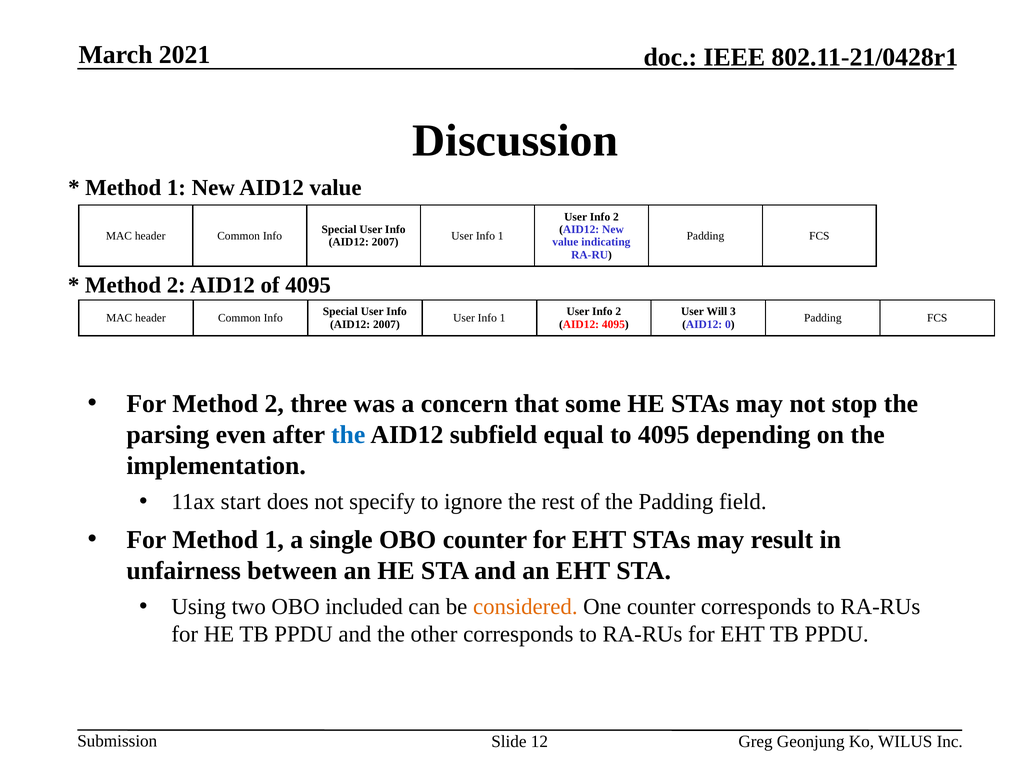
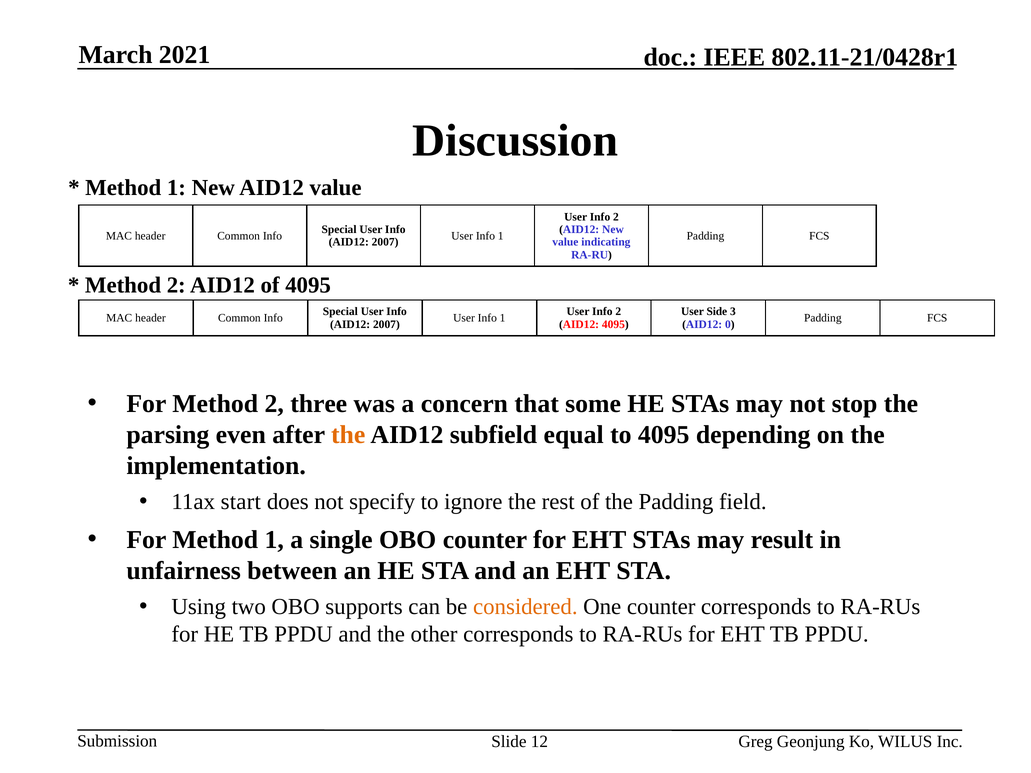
Will: Will -> Side
the at (348, 435) colour: blue -> orange
included: included -> supports
